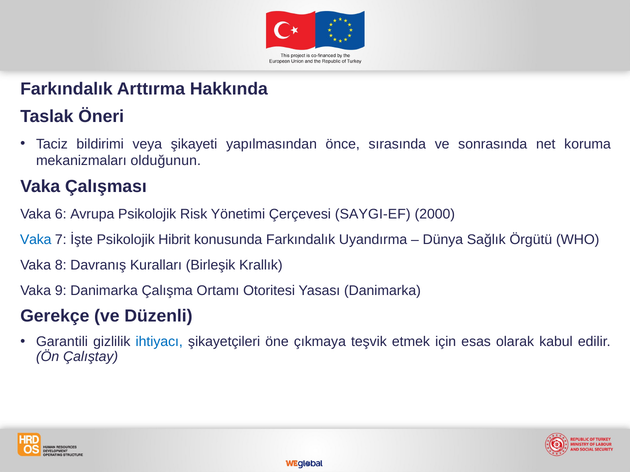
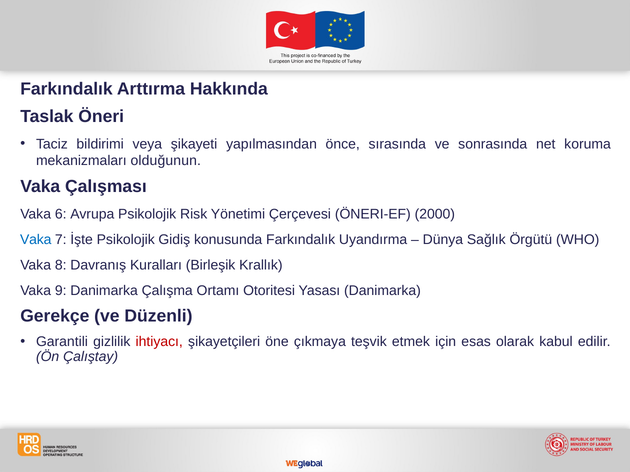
SAYGI-EF: SAYGI-EF -> ÖNERI-EF
Hibrit: Hibrit -> Gidiş
ihtiyacı colour: blue -> red
